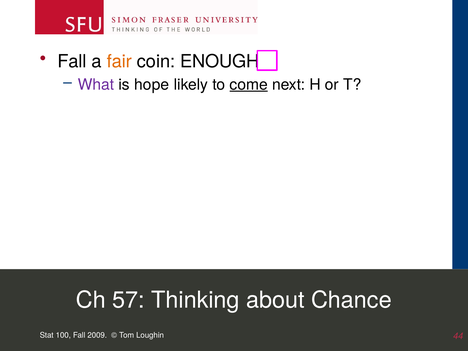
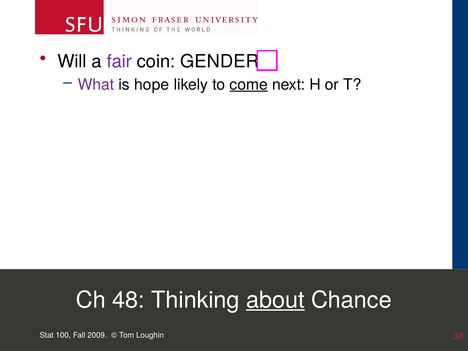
Fall at (72, 61): Fall -> Will
fair colour: orange -> purple
ENOUGH: ENOUGH -> GENDER
57: 57 -> 48
about underline: none -> present
44: 44 -> 38
